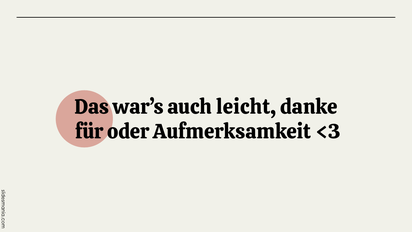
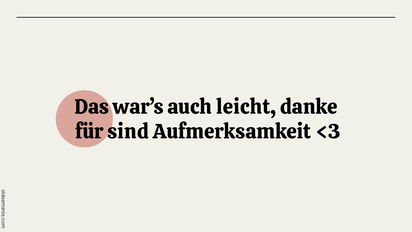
oder: oder -> sind
